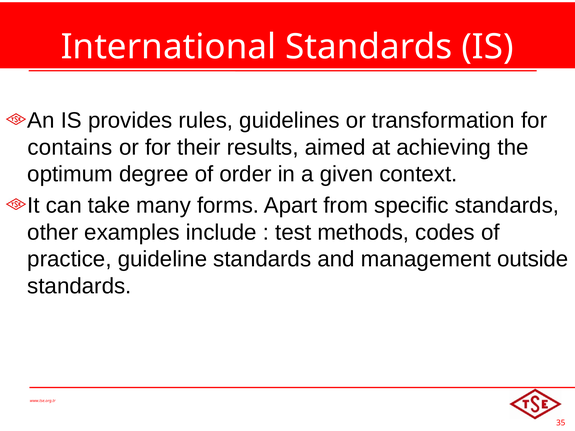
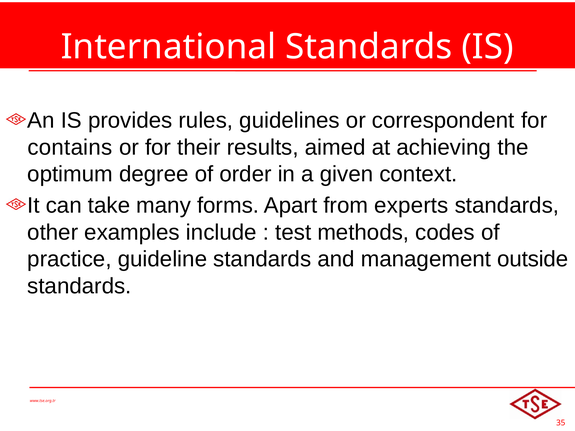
transformation: transformation -> correspondent
specific: specific -> experts
